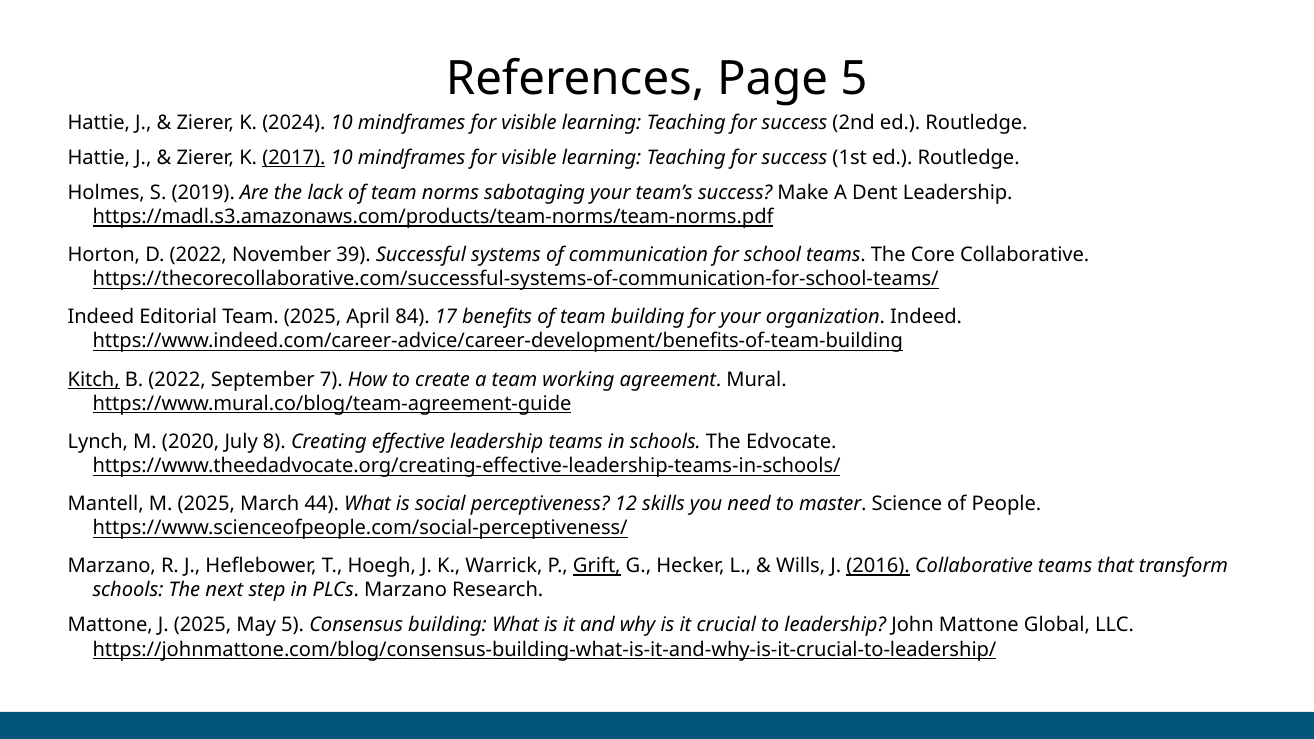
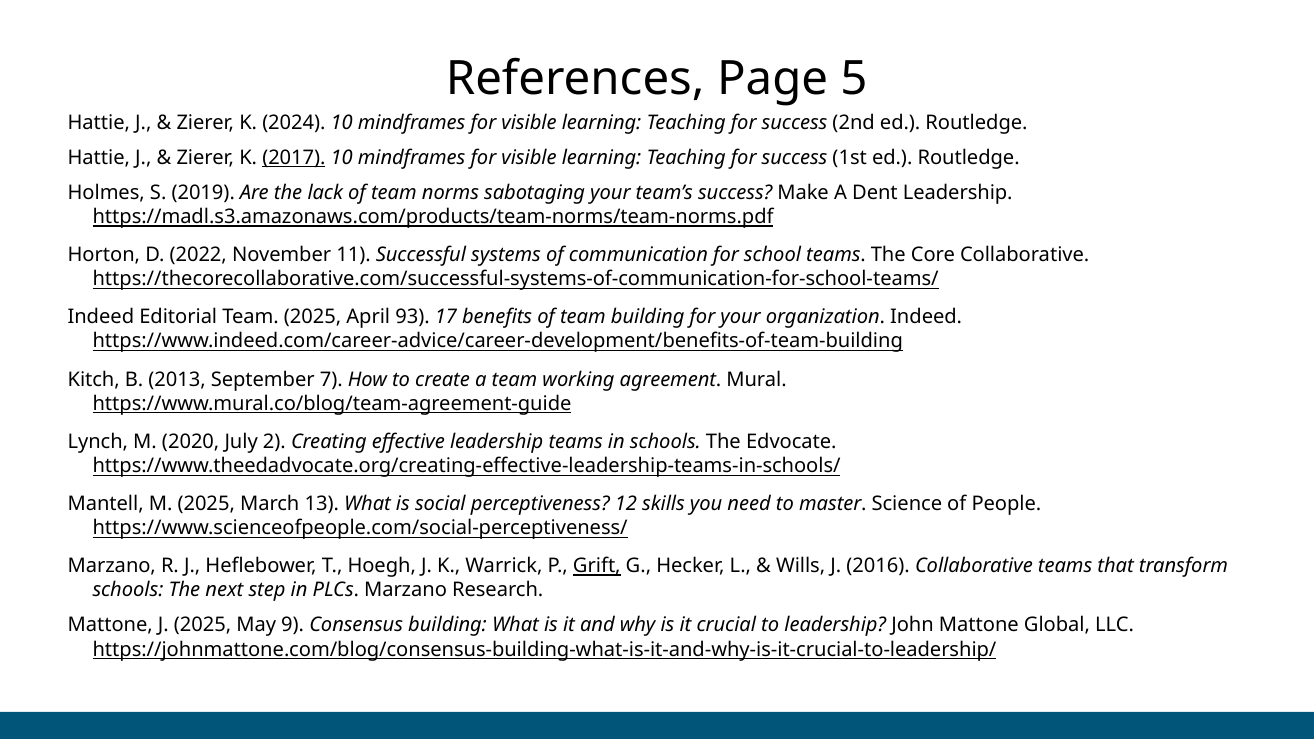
39: 39 -> 11
84: 84 -> 93
Kitch underline: present -> none
B 2022: 2022 -> 2013
8: 8 -> 2
44: 44 -> 13
2016 underline: present -> none
May 5: 5 -> 9
